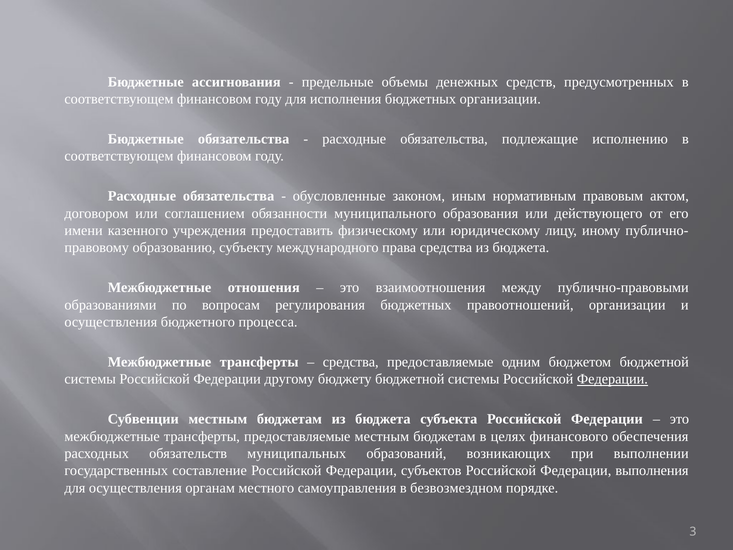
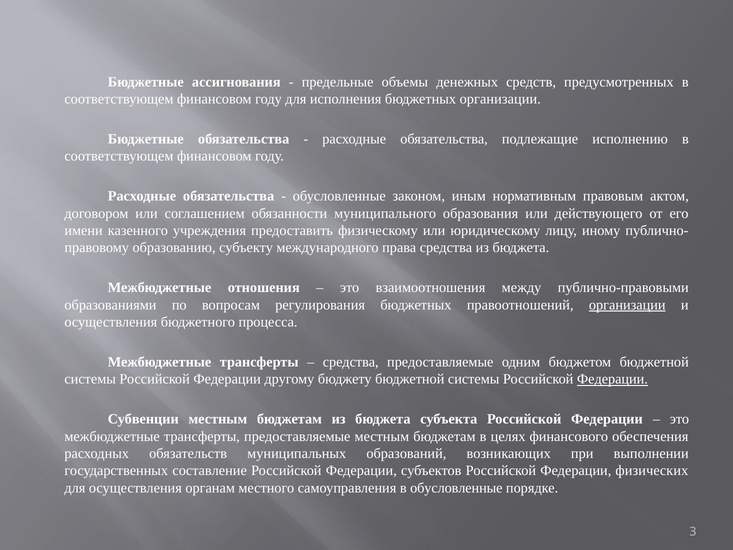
организации at (627, 305) underline: none -> present
выполнения: выполнения -> физических
в безвозмездном: безвозмездном -> обусловленные
